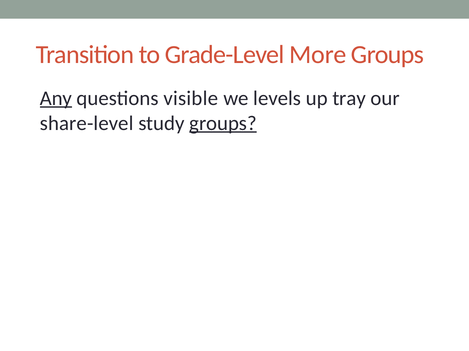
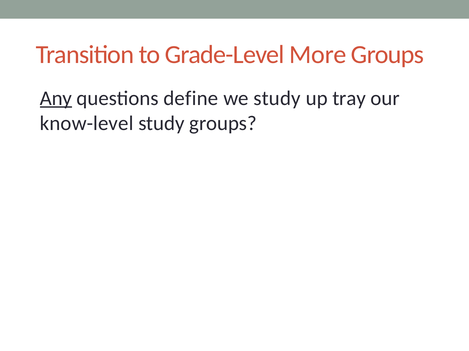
visible: visible -> define
we levels: levels -> study
share-level: share-level -> know-level
groups at (223, 123) underline: present -> none
